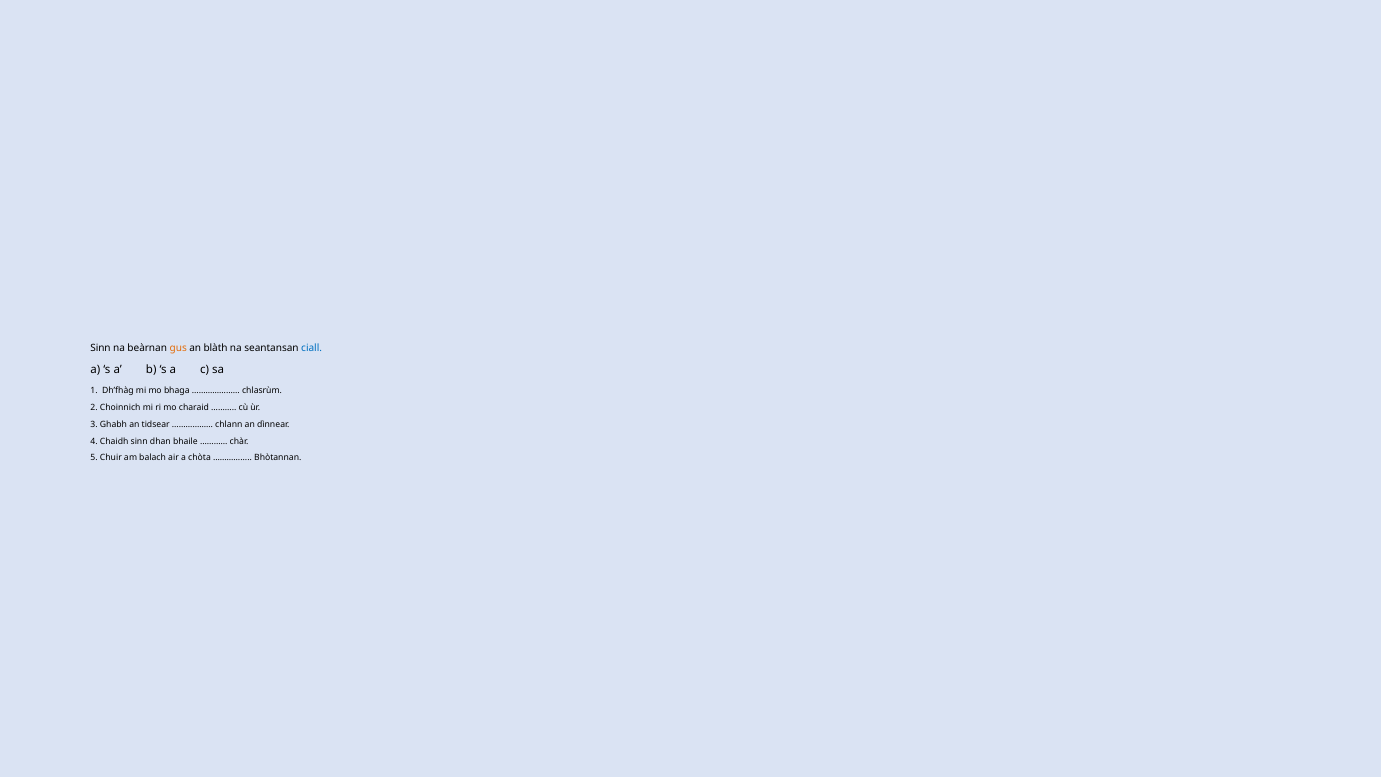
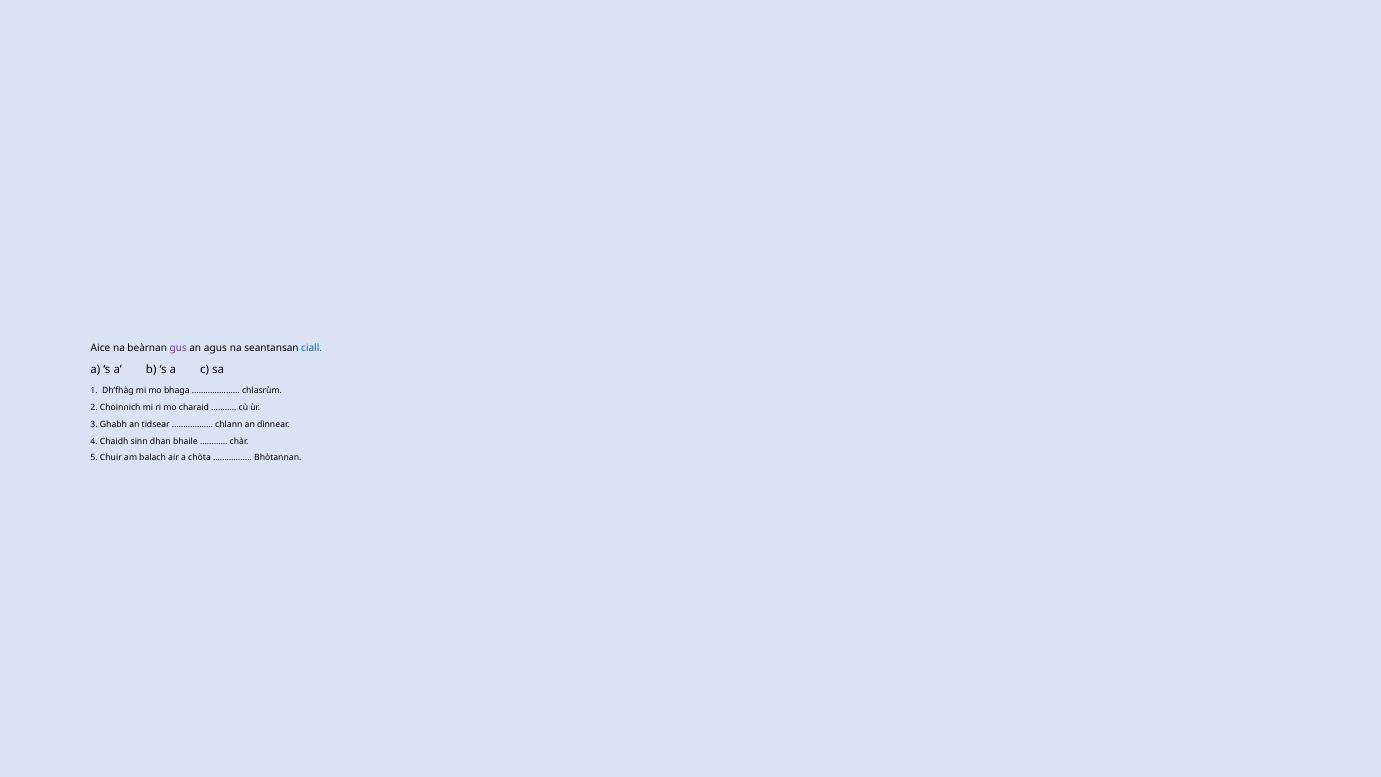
Sinn at (101, 348): Sinn -> Aice
gus colour: orange -> purple
blàth: blàth -> agus
